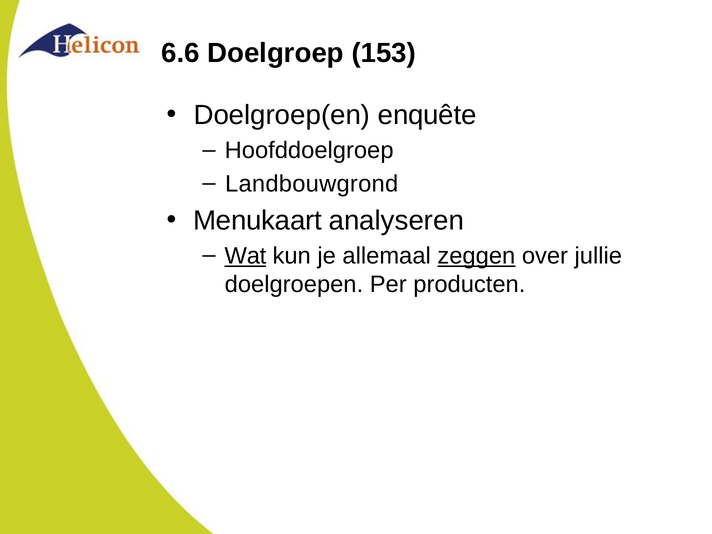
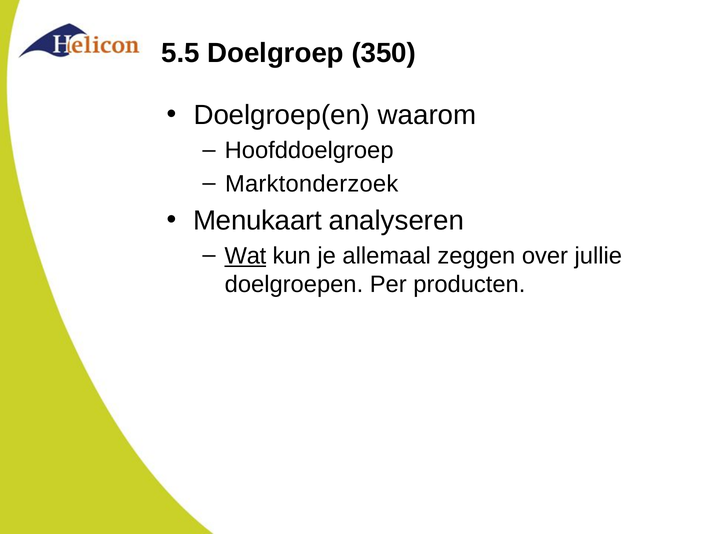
6.6: 6.6 -> 5.5
153: 153 -> 350
enquête: enquête -> waarom
Landbouwgrond: Landbouwgrond -> Marktonderzoek
zeggen underline: present -> none
